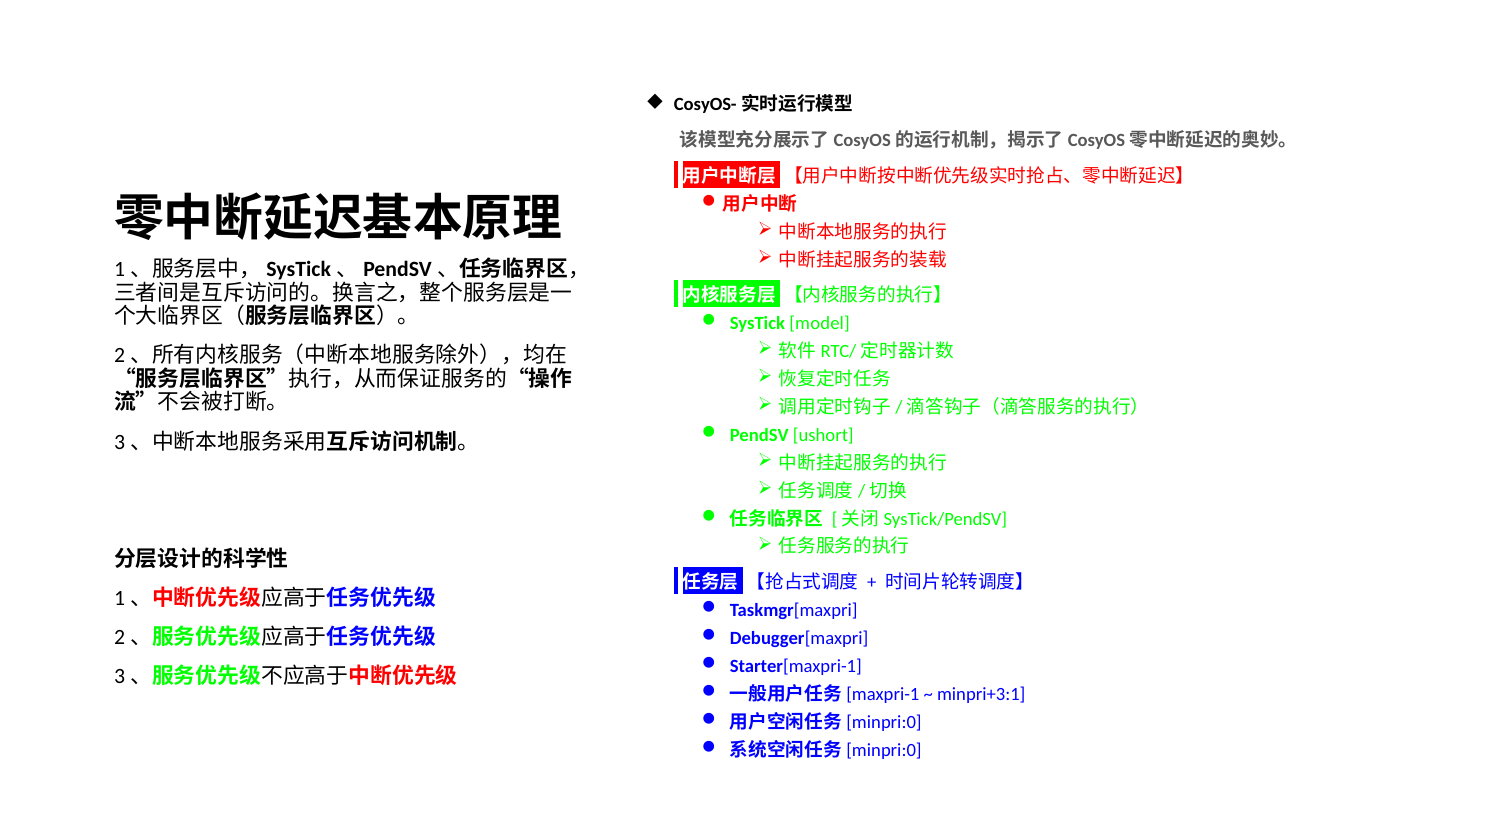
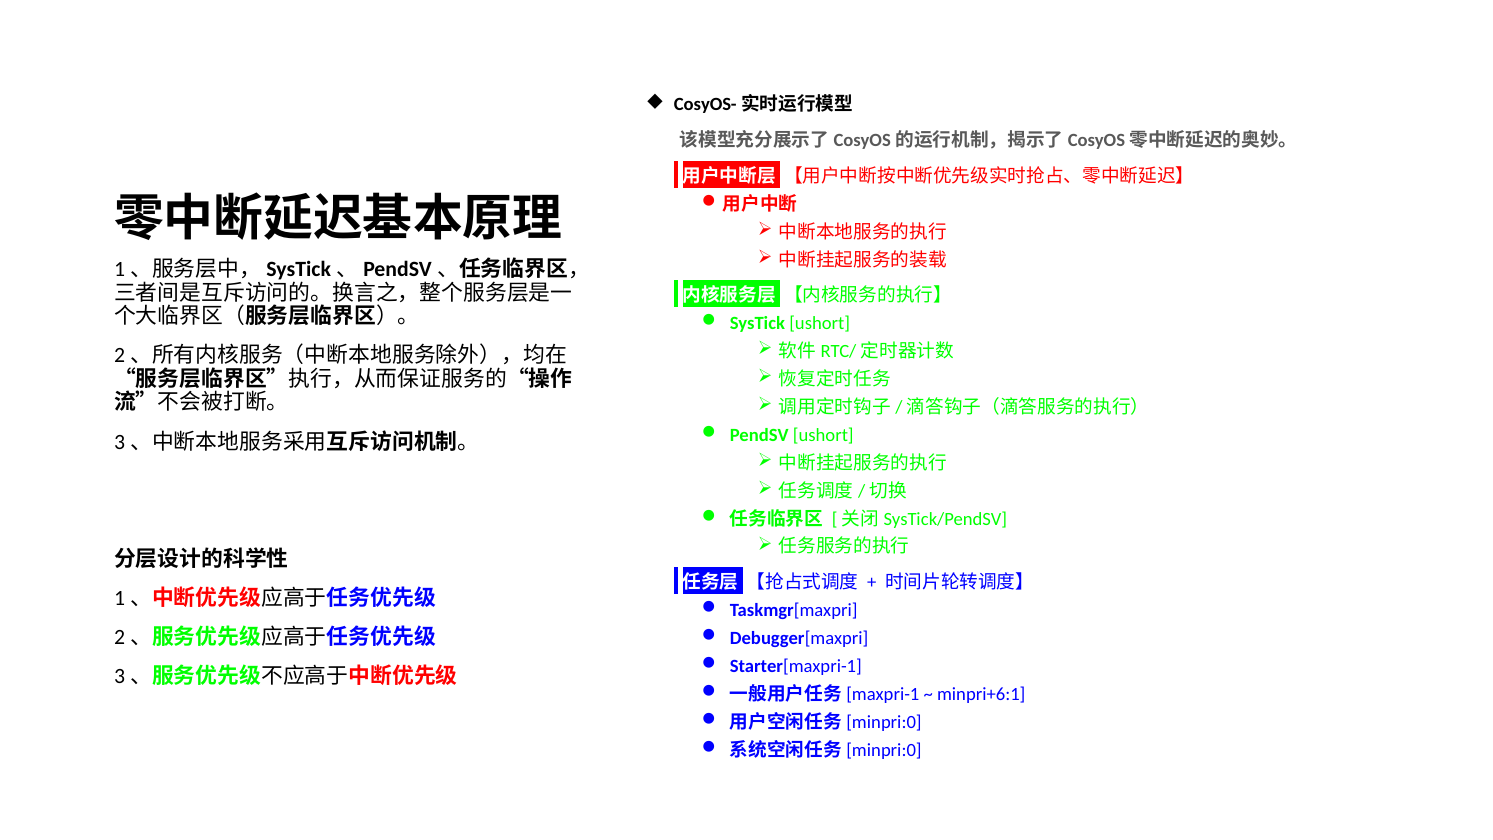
SysTick model: model -> ushort
minpri+3:1: minpri+3:1 -> minpri+6:1
